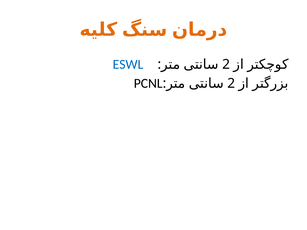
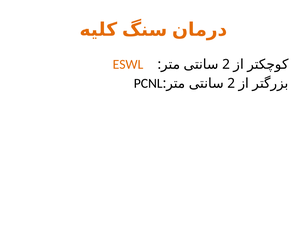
ESWL colour: blue -> orange
